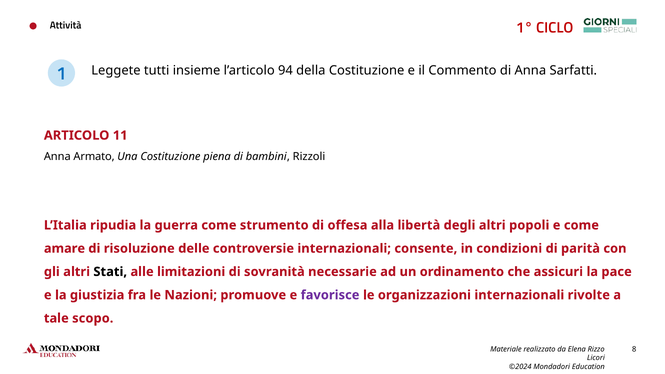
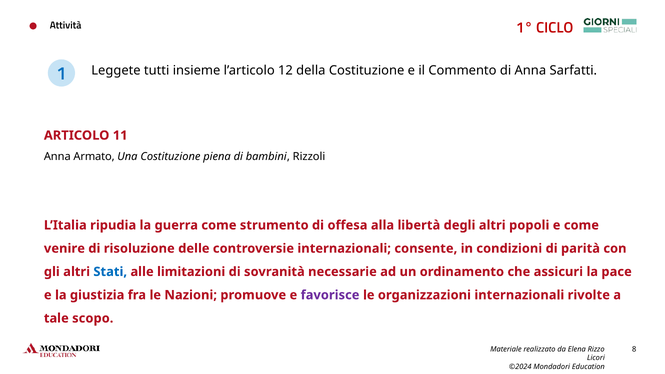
94: 94 -> 12
amare: amare -> venire
Stati colour: black -> blue
